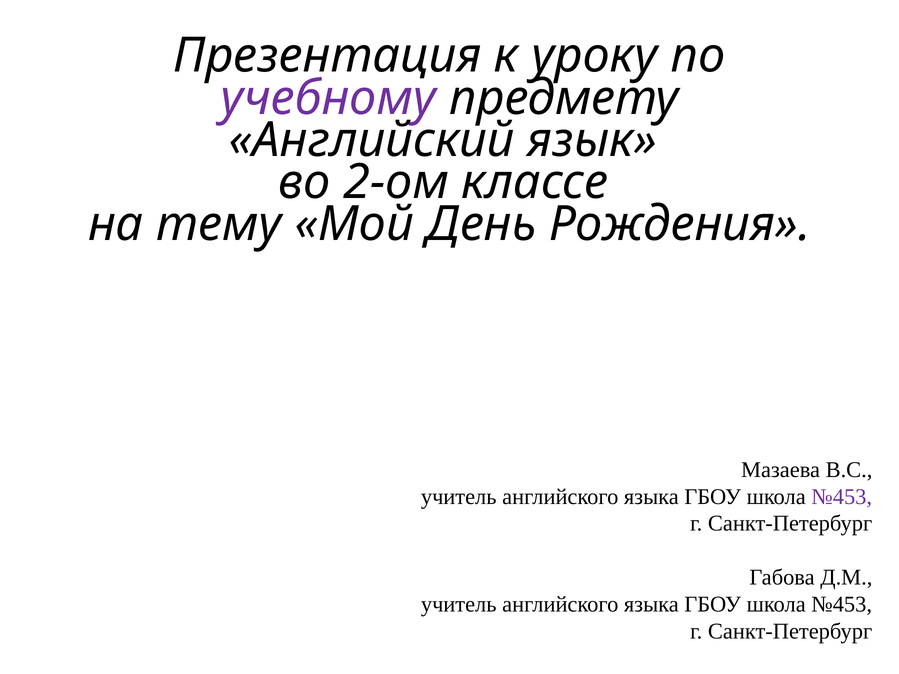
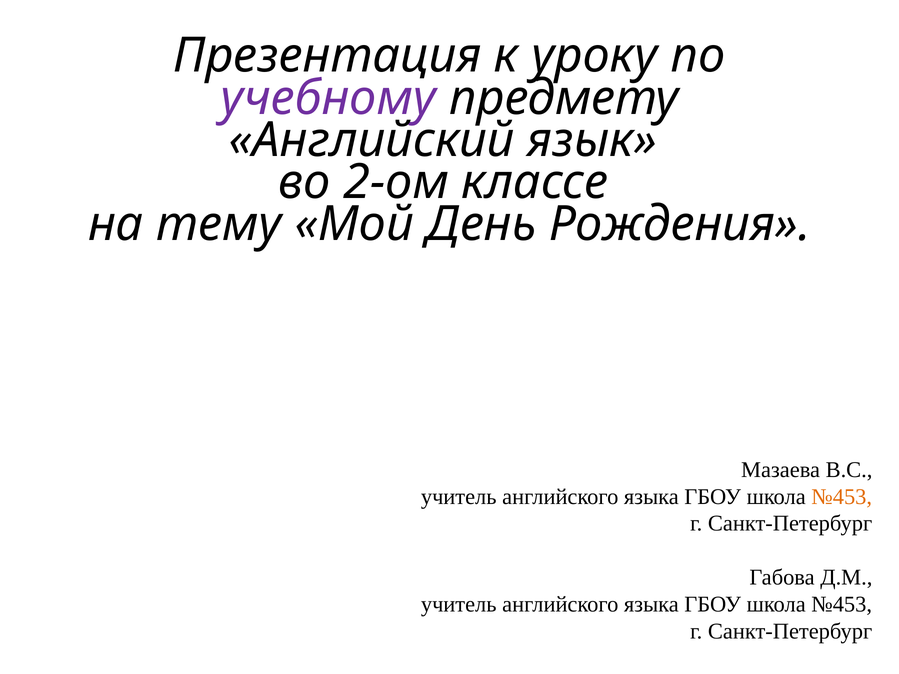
№453 at (842, 497) colour: purple -> orange
